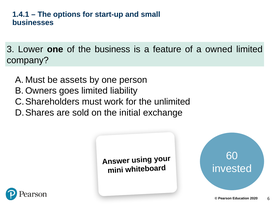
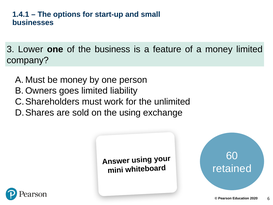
a owned: owned -> money
be assets: assets -> money
the initial: initial -> using
invested: invested -> retained
